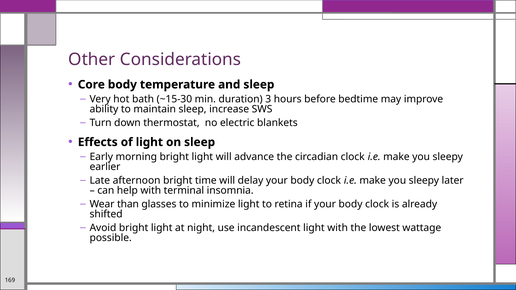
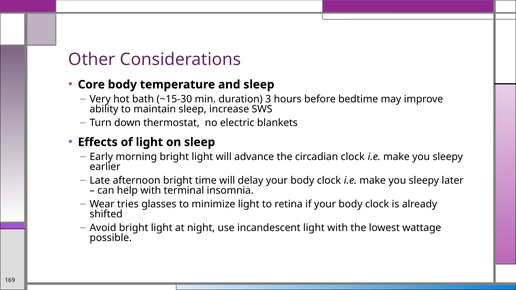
than: than -> tries
